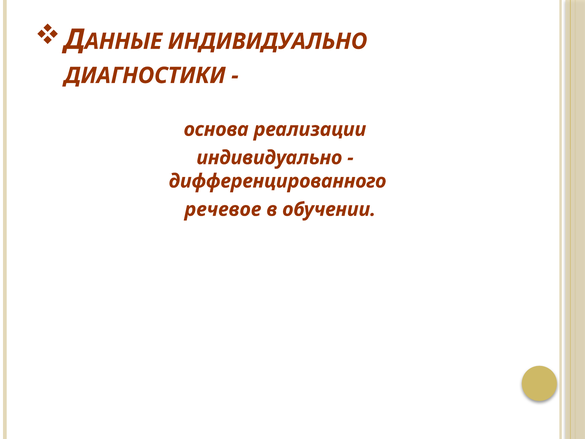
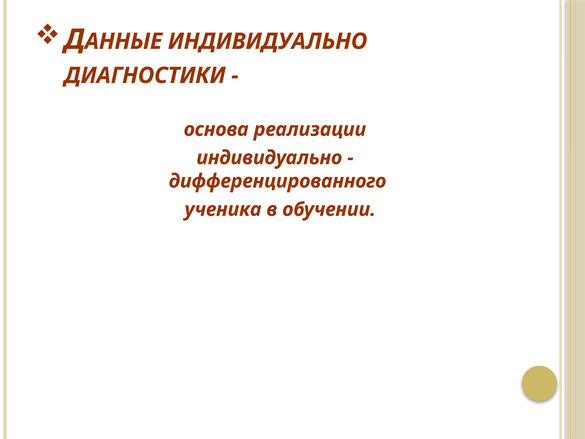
речевое: речевое -> ученика
